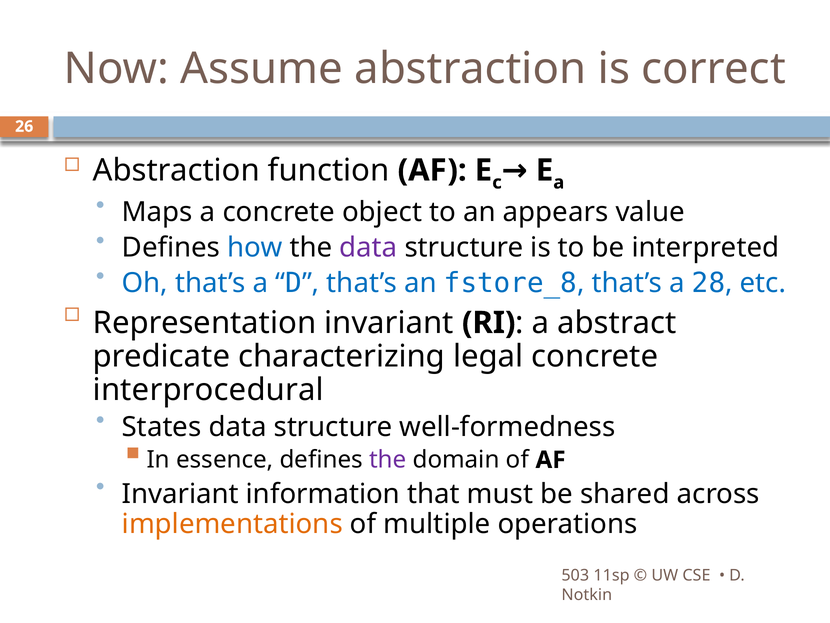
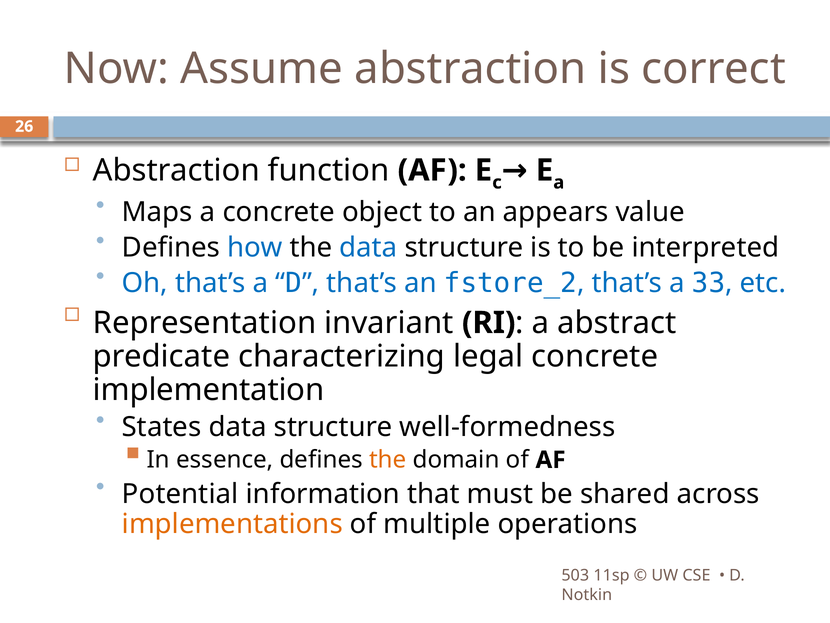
data at (368, 248) colour: purple -> blue
fstore_8: fstore_8 -> fstore_2
28: 28 -> 33
interprocedural: interprocedural -> implementation
the at (388, 460) colour: purple -> orange
Invariant at (180, 494): Invariant -> Potential
